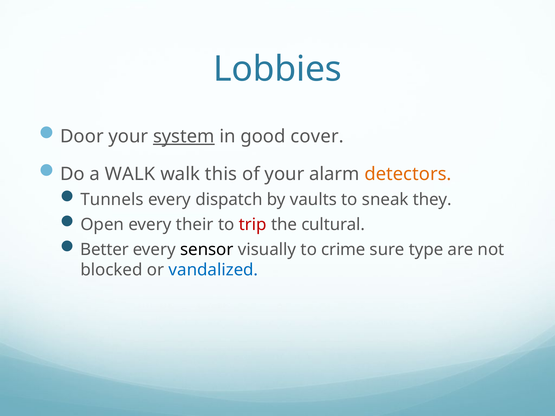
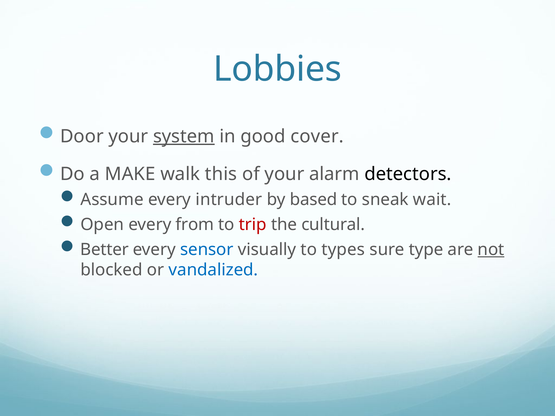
a WALK: WALK -> MAKE
detectors colour: orange -> black
Tunnels: Tunnels -> Assume
dispatch: dispatch -> intruder
vaults: vaults -> based
they: they -> wait
their: their -> from
sensor colour: black -> blue
crime: crime -> types
not underline: none -> present
